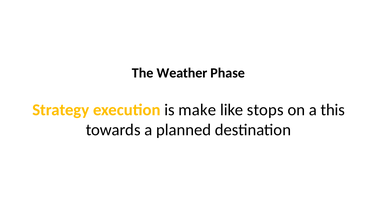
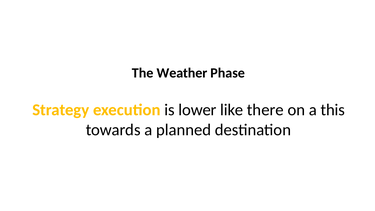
make: make -> lower
stops: stops -> there
